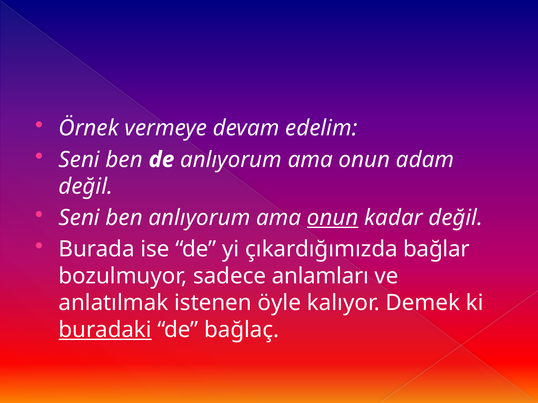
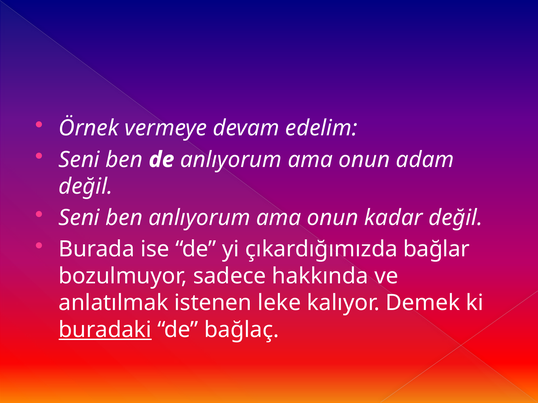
onun at (333, 218) underline: present -> none
anlamları: anlamları -> hakkında
öyle: öyle -> leke
